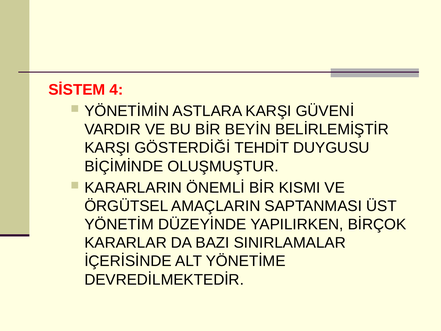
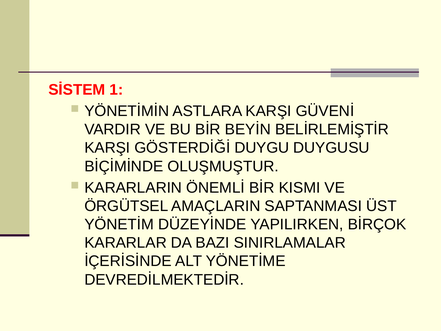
4: 4 -> 1
TEHDİT: TEHDİT -> DUYGU
